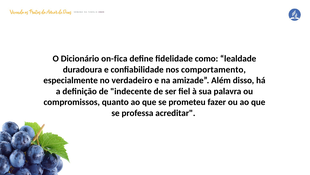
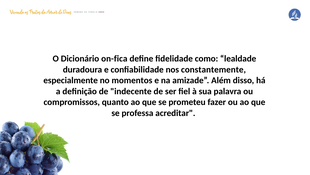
comportamento: comportamento -> constantemente
verdadeiro: verdadeiro -> momentos
